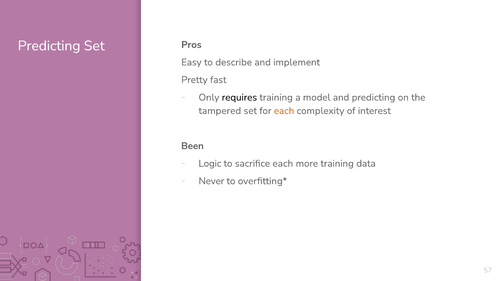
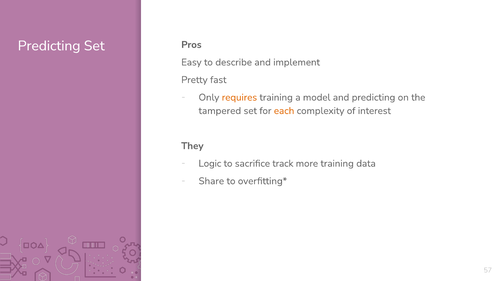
requires colour: black -> orange
Been: Been -> They
sacrifice each: each -> track
Never: Never -> Share
